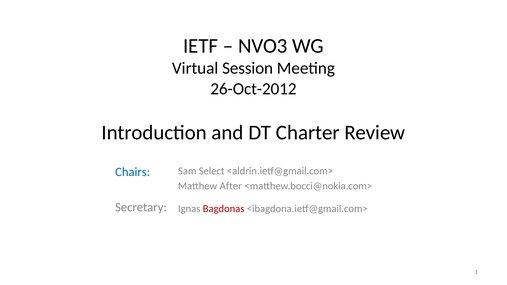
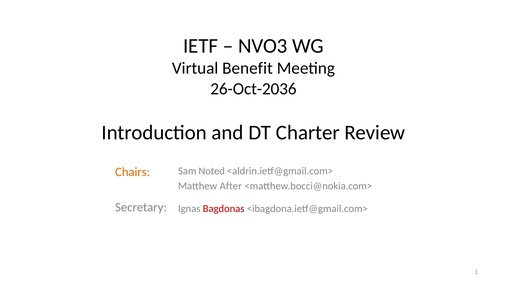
Session: Session -> Benefit
26-Oct-2012: 26-Oct-2012 -> 26-Oct-2036
Chairs colour: blue -> orange
Select: Select -> Noted
